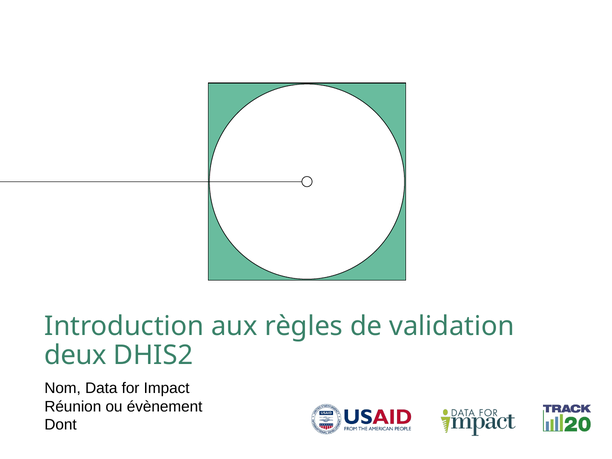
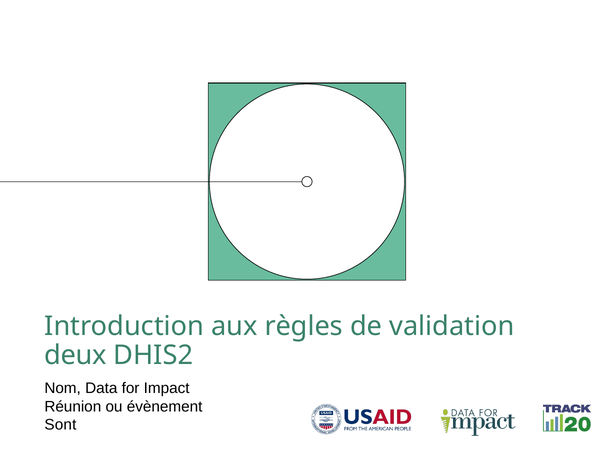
Dont: Dont -> Sont
